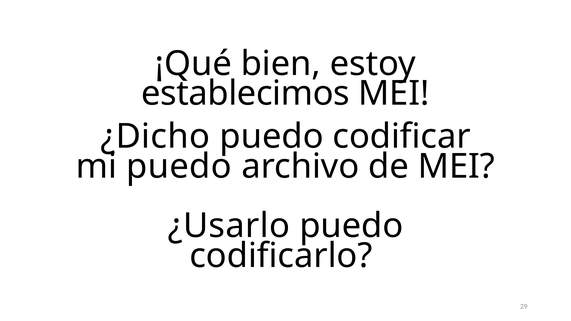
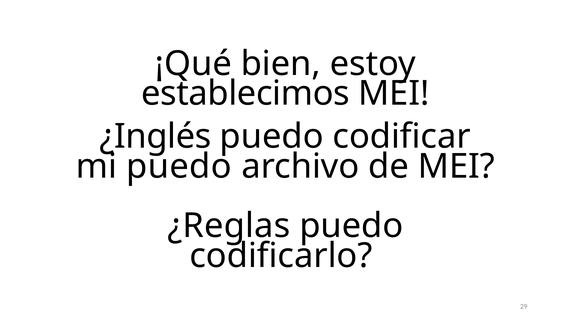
¿Dicho: ¿Dicho -> ¿Inglés
¿Usarlo: ¿Usarlo -> ¿Reglas
